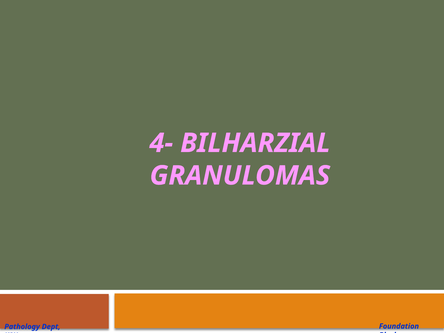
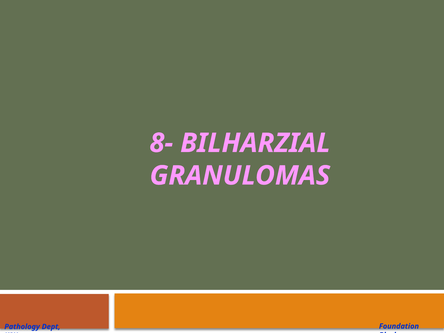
4-: 4- -> 8-
